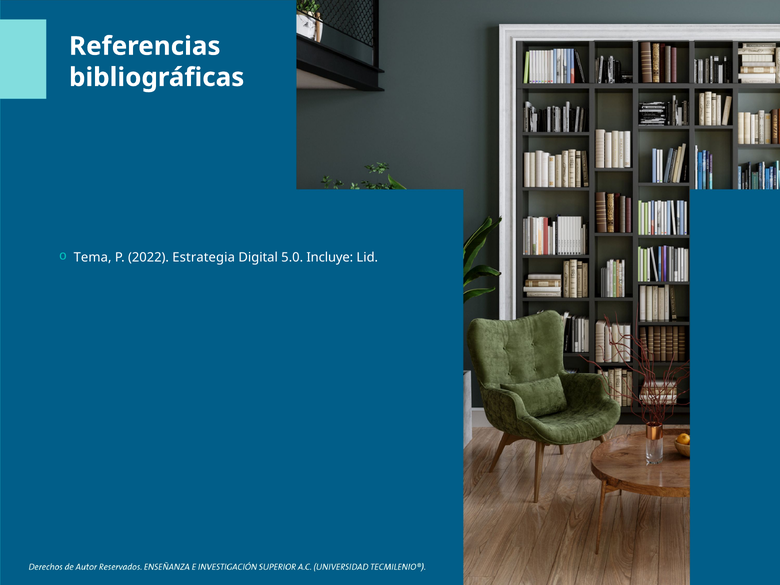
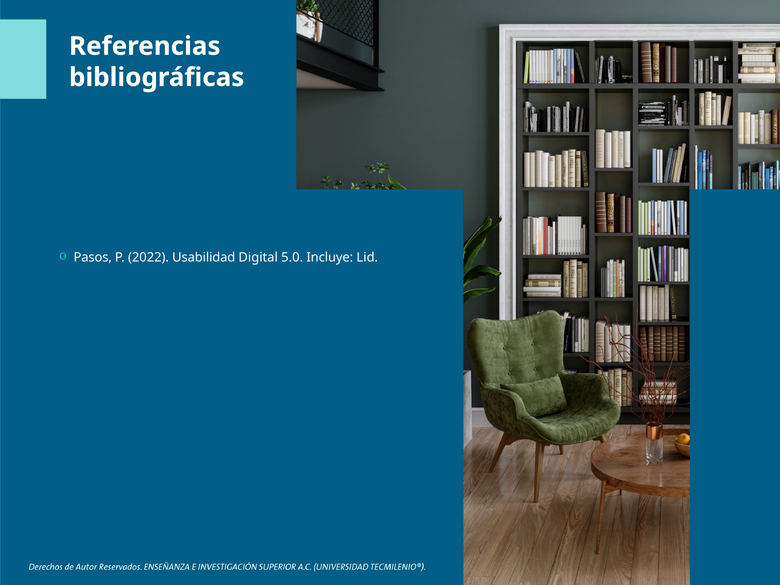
Tema: Tema -> Pasos
Estrategia: Estrategia -> Usabilidad
